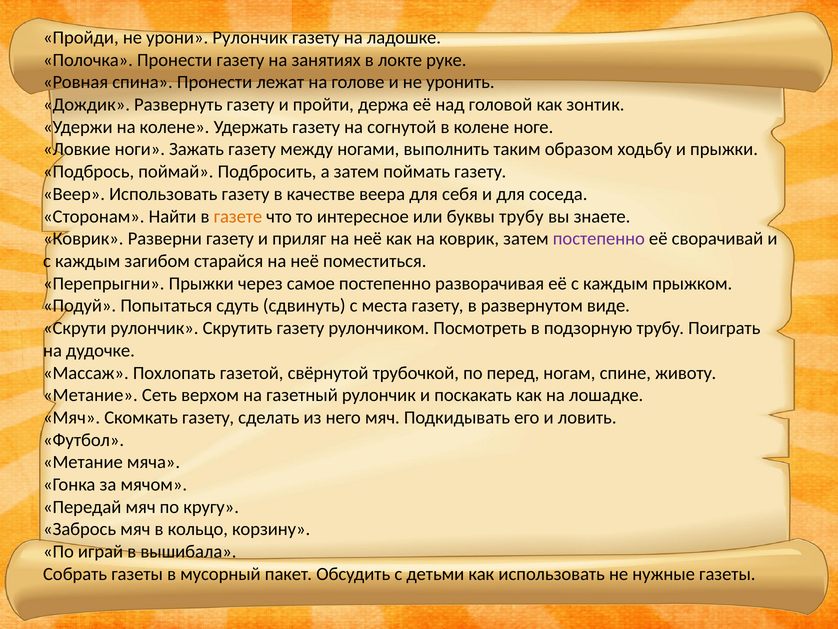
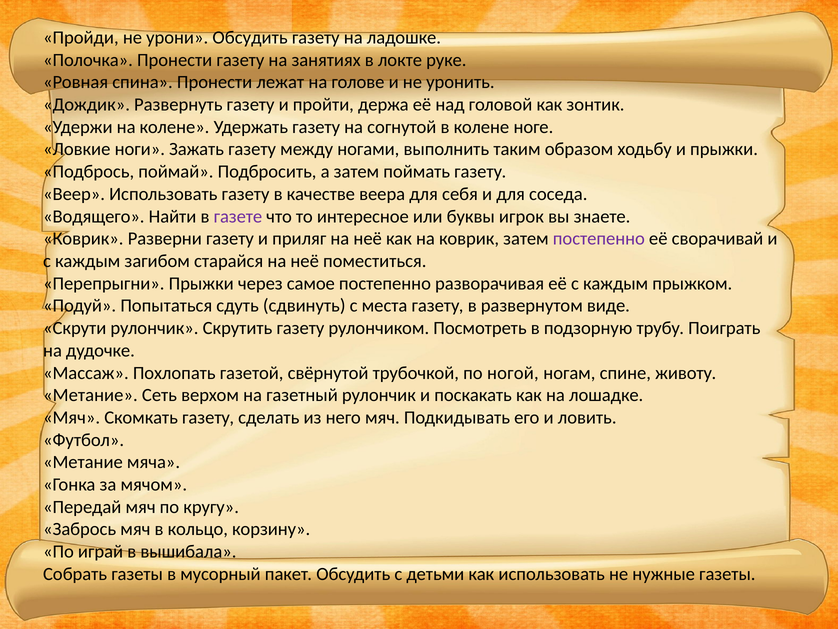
урони Рулончик: Рулончик -> Обсудить
Сторонам: Сторонам -> Водящего
газете colour: orange -> purple
буквы трубу: трубу -> игрок
перед: перед -> ногой
